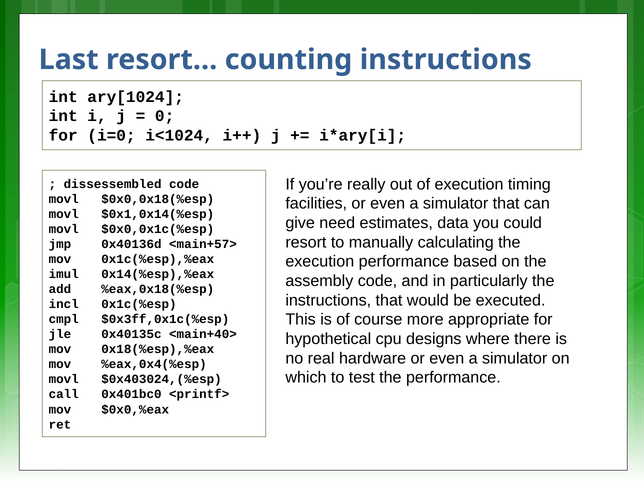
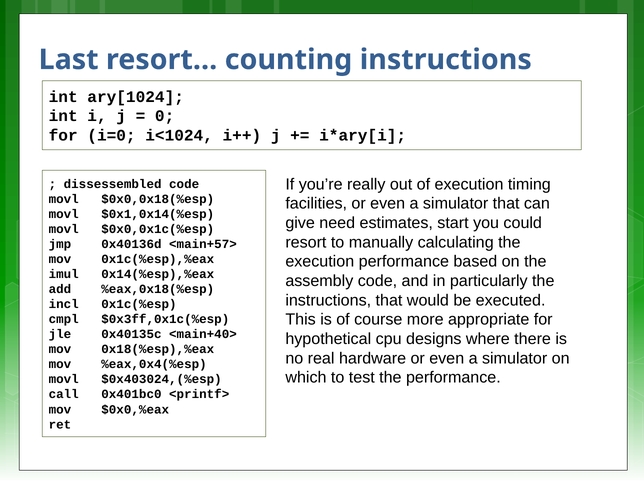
data: data -> start
